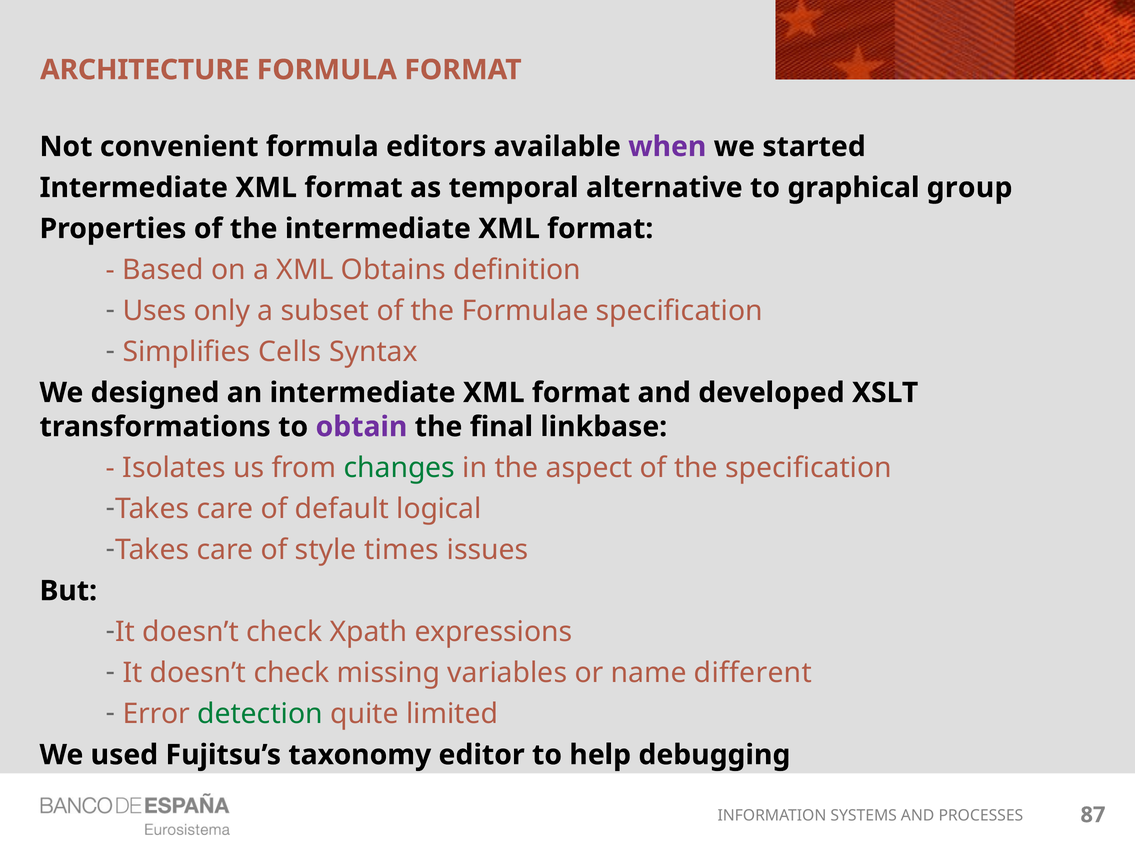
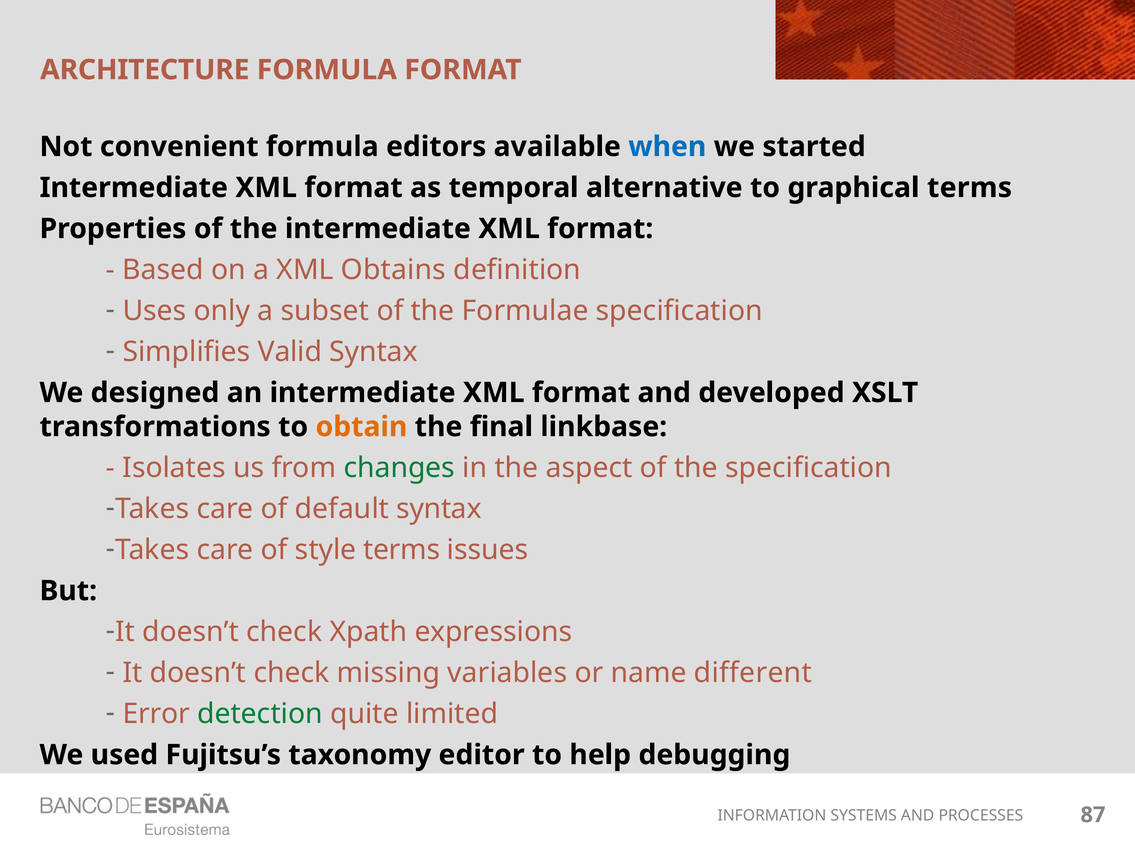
when colour: purple -> blue
graphical group: group -> terms
Cells: Cells -> Valid
obtain colour: purple -> orange
default logical: logical -> syntax
style times: times -> terms
